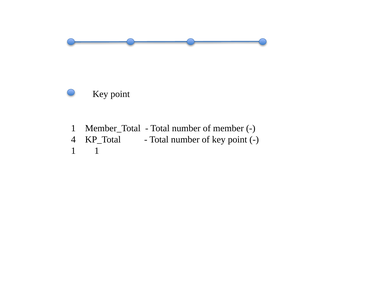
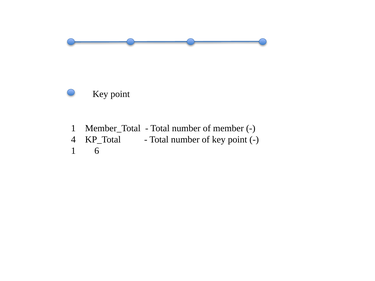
1 1: 1 -> 6
